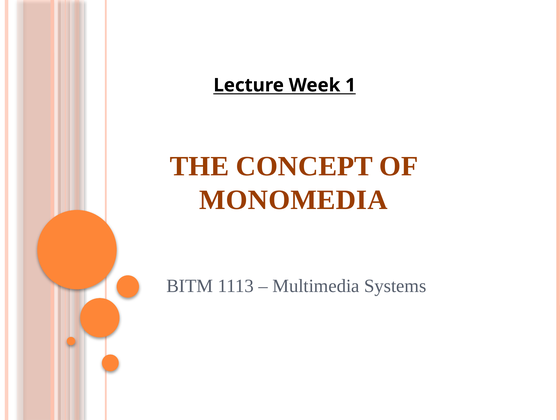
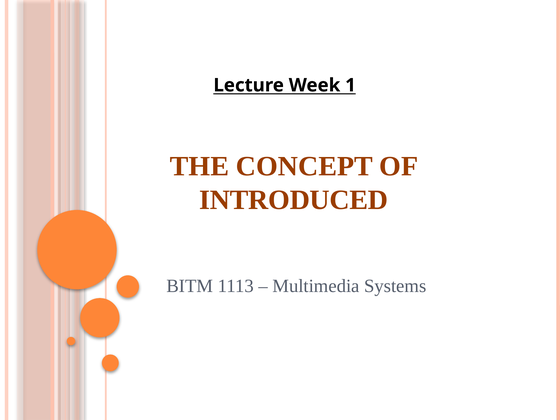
MONOMEDIA: MONOMEDIA -> INTRODUCED
